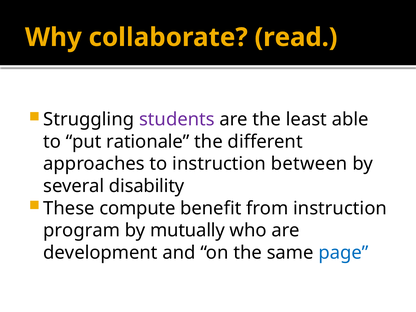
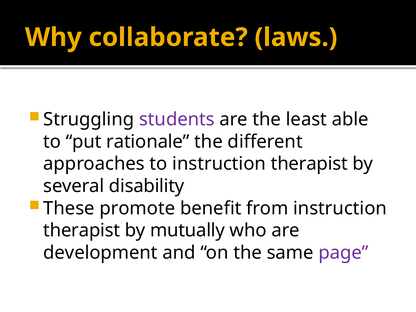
read: read -> laws
to instruction between: between -> therapist
compute: compute -> promote
program at (82, 230): program -> therapist
page colour: blue -> purple
